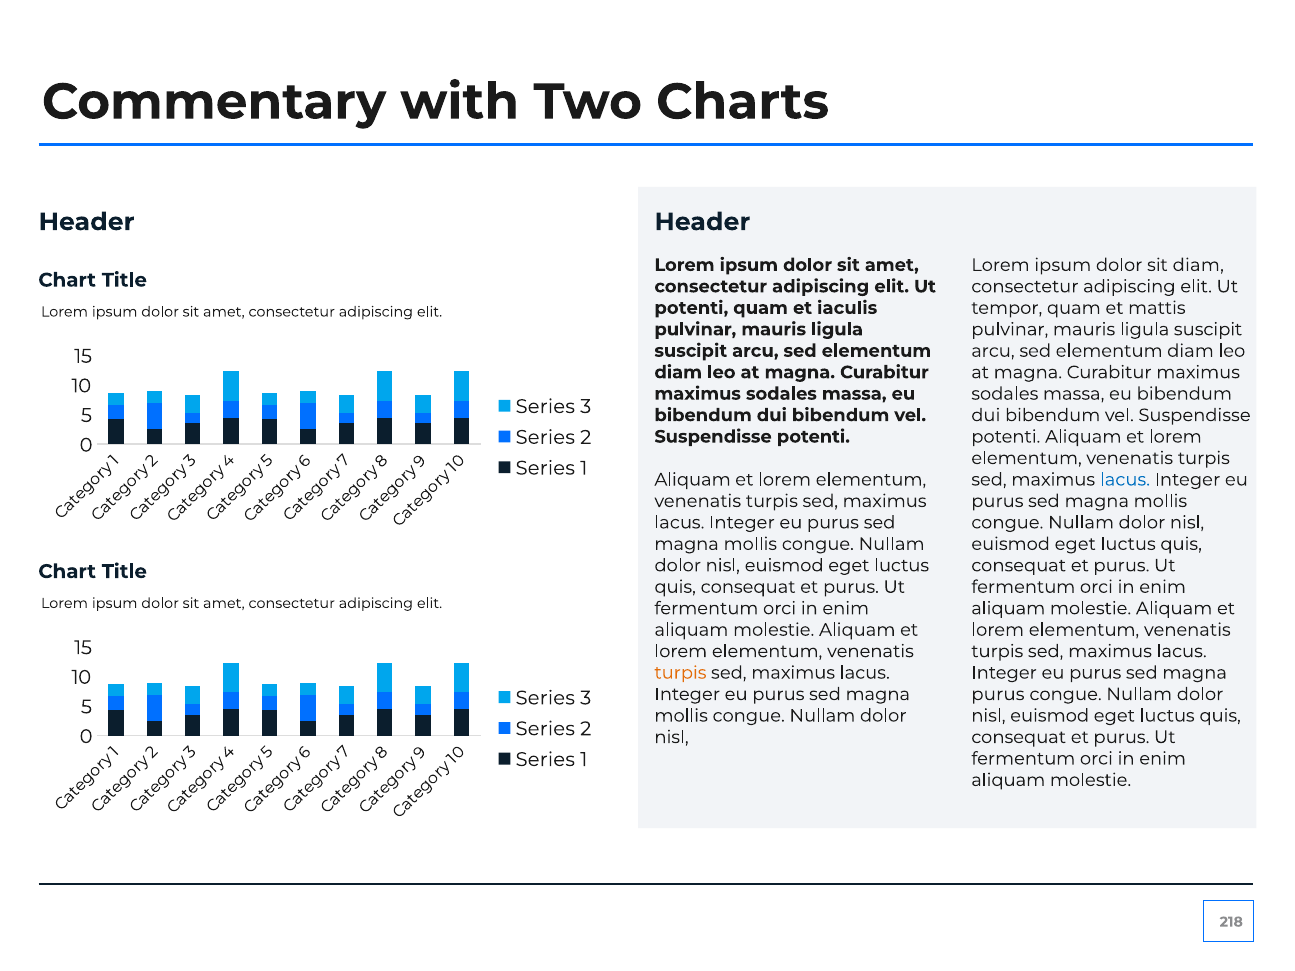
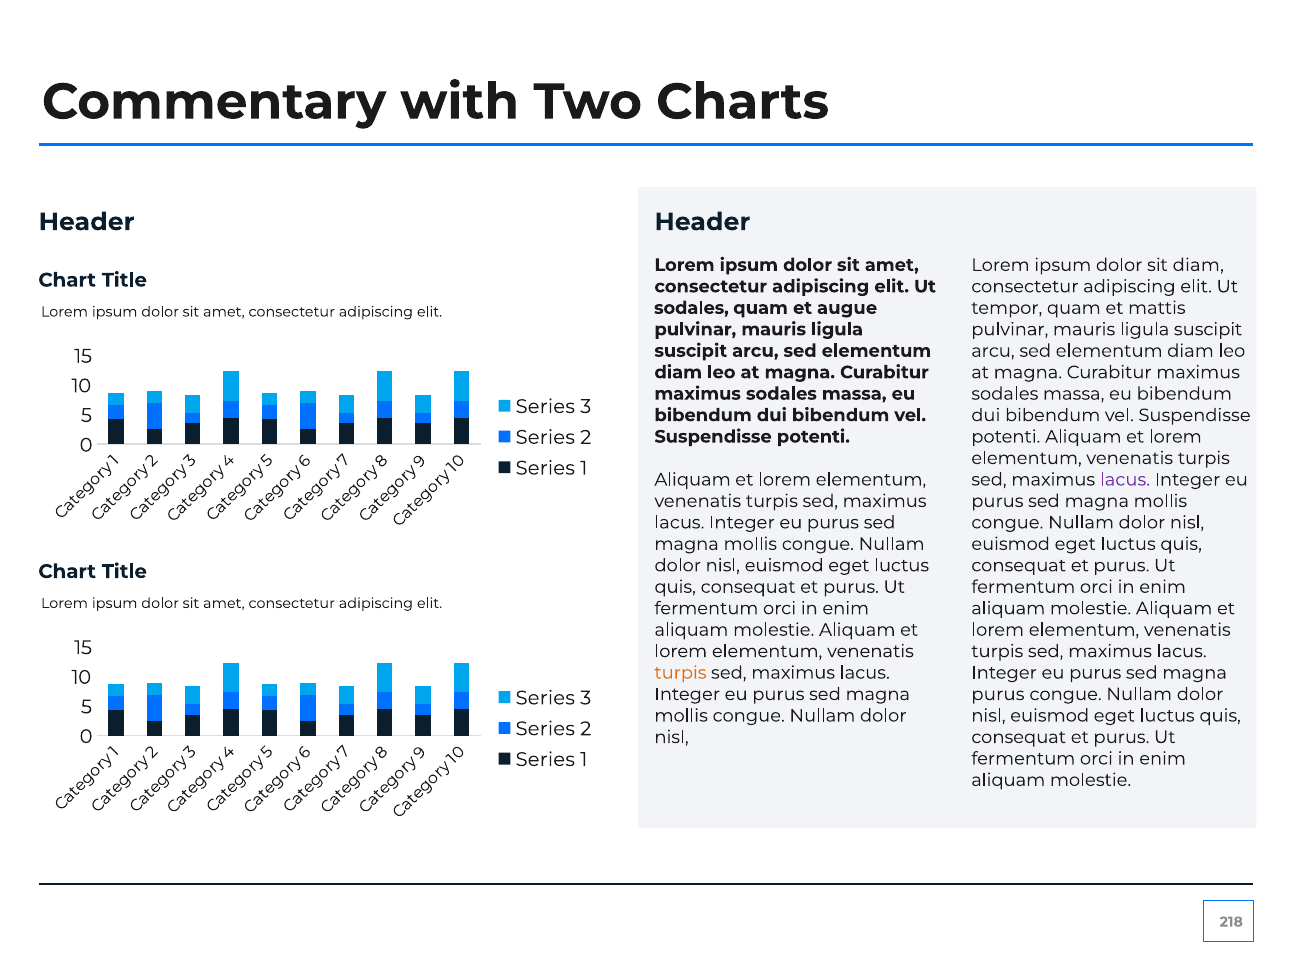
potenti at (691, 308): potenti -> sodales
iaculis: iaculis -> augue
lacus at (1125, 480) colour: blue -> purple
